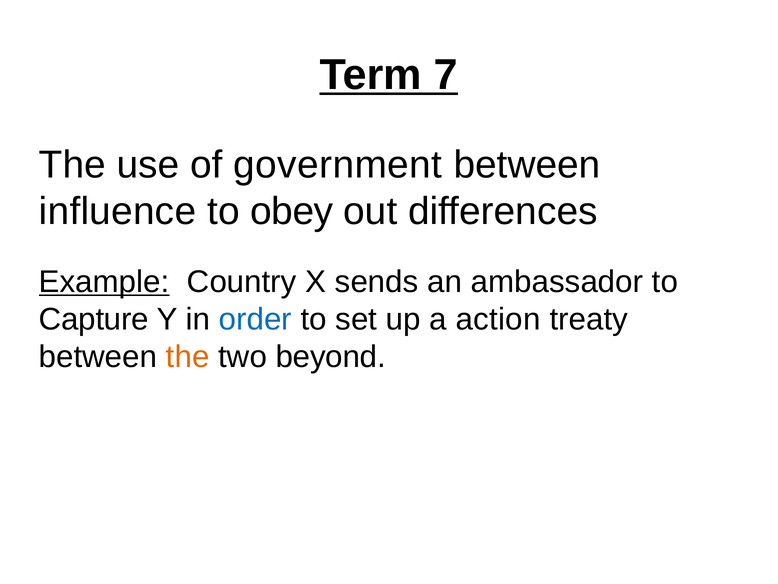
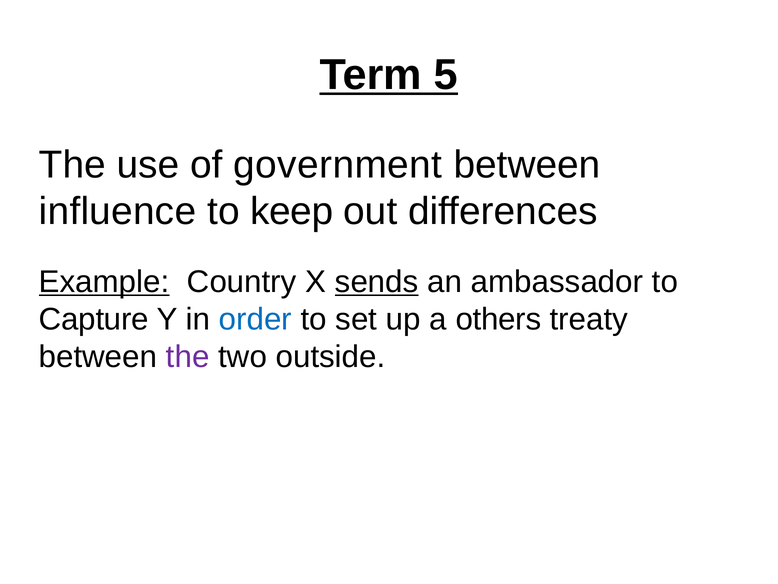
7: 7 -> 5
obey: obey -> keep
sends underline: none -> present
action: action -> others
the at (188, 357) colour: orange -> purple
beyond: beyond -> outside
